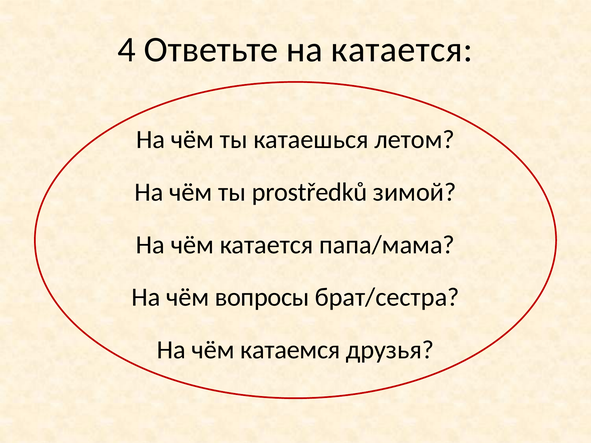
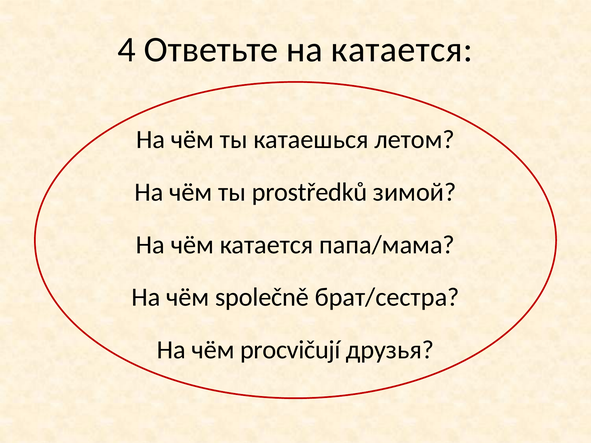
вопросы: вопросы -> společně
катаемся: катаемся -> procvičují
